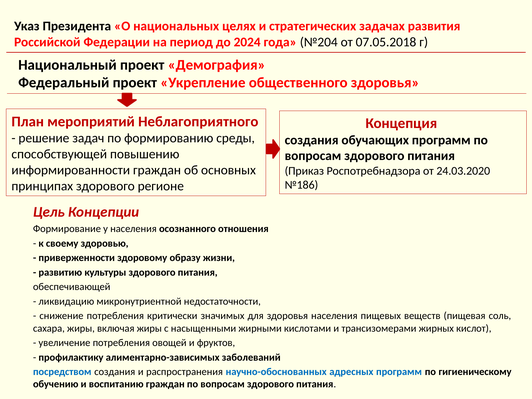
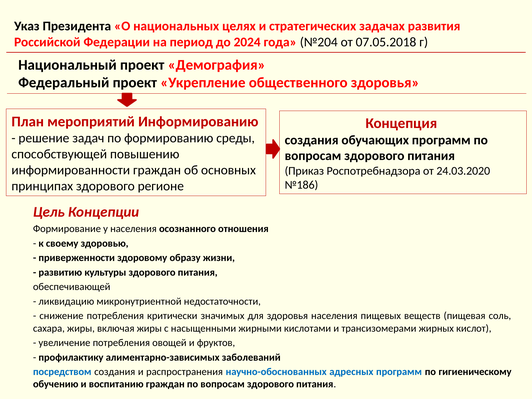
Неблагоприятного: Неблагоприятного -> Информированию
